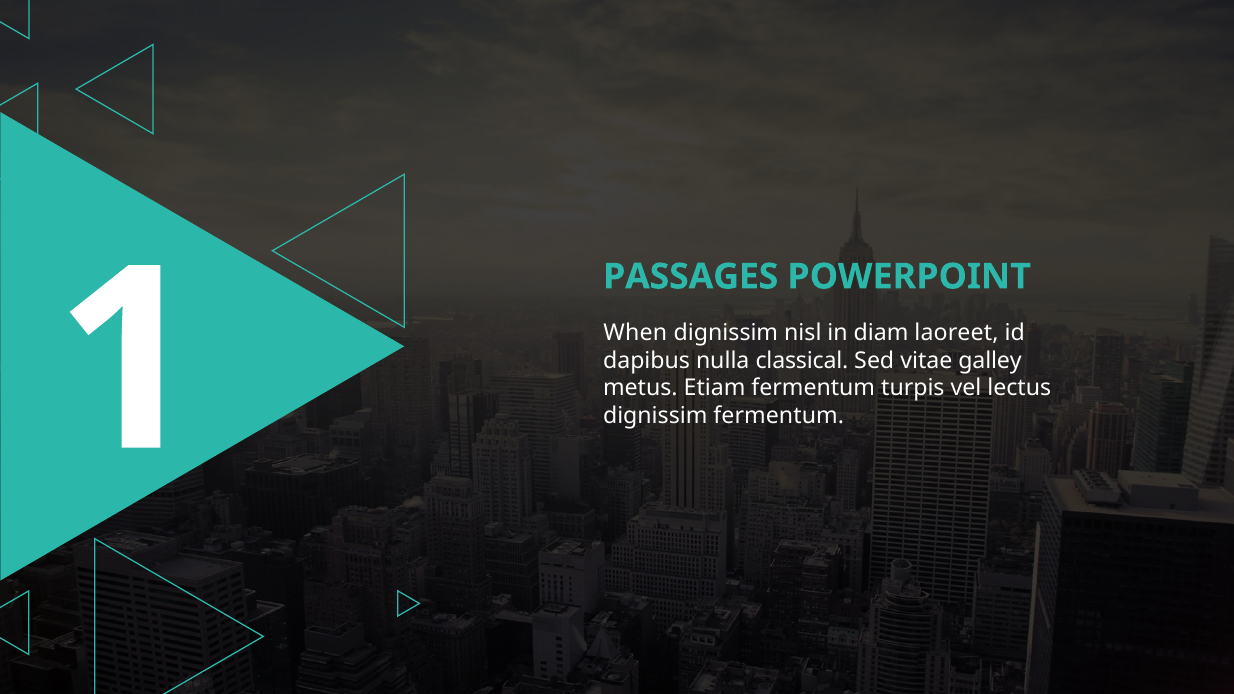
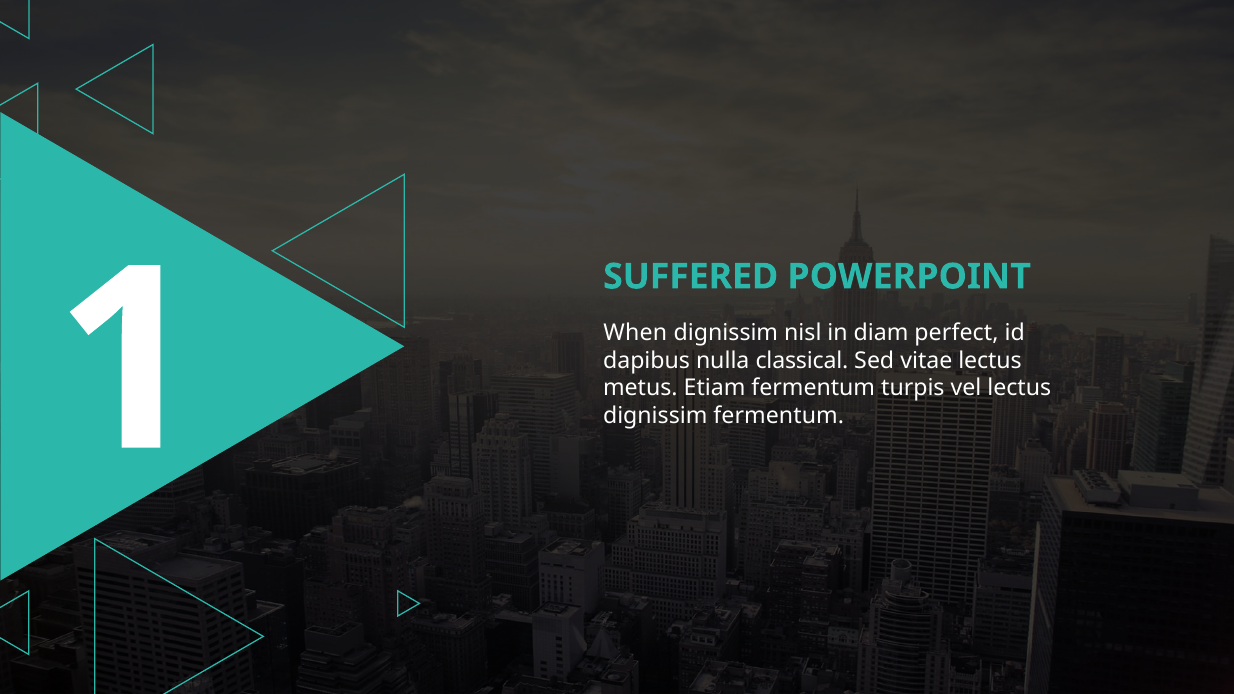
PASSAGES: PASSAGES -> SUFFERED
laoreet: laoreet -> perfect
vitae galley: galley -> lectus
